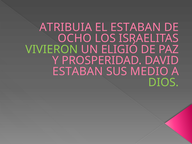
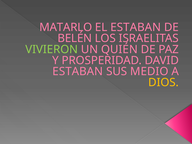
ATRIBUIA: ATRIBUIA -> MATARLO
OCHO: OCHO -> BELÉN
ELIGIÓ: ELIGIÓ -> QUIÉN
DIOS colour: light green -> yellow
